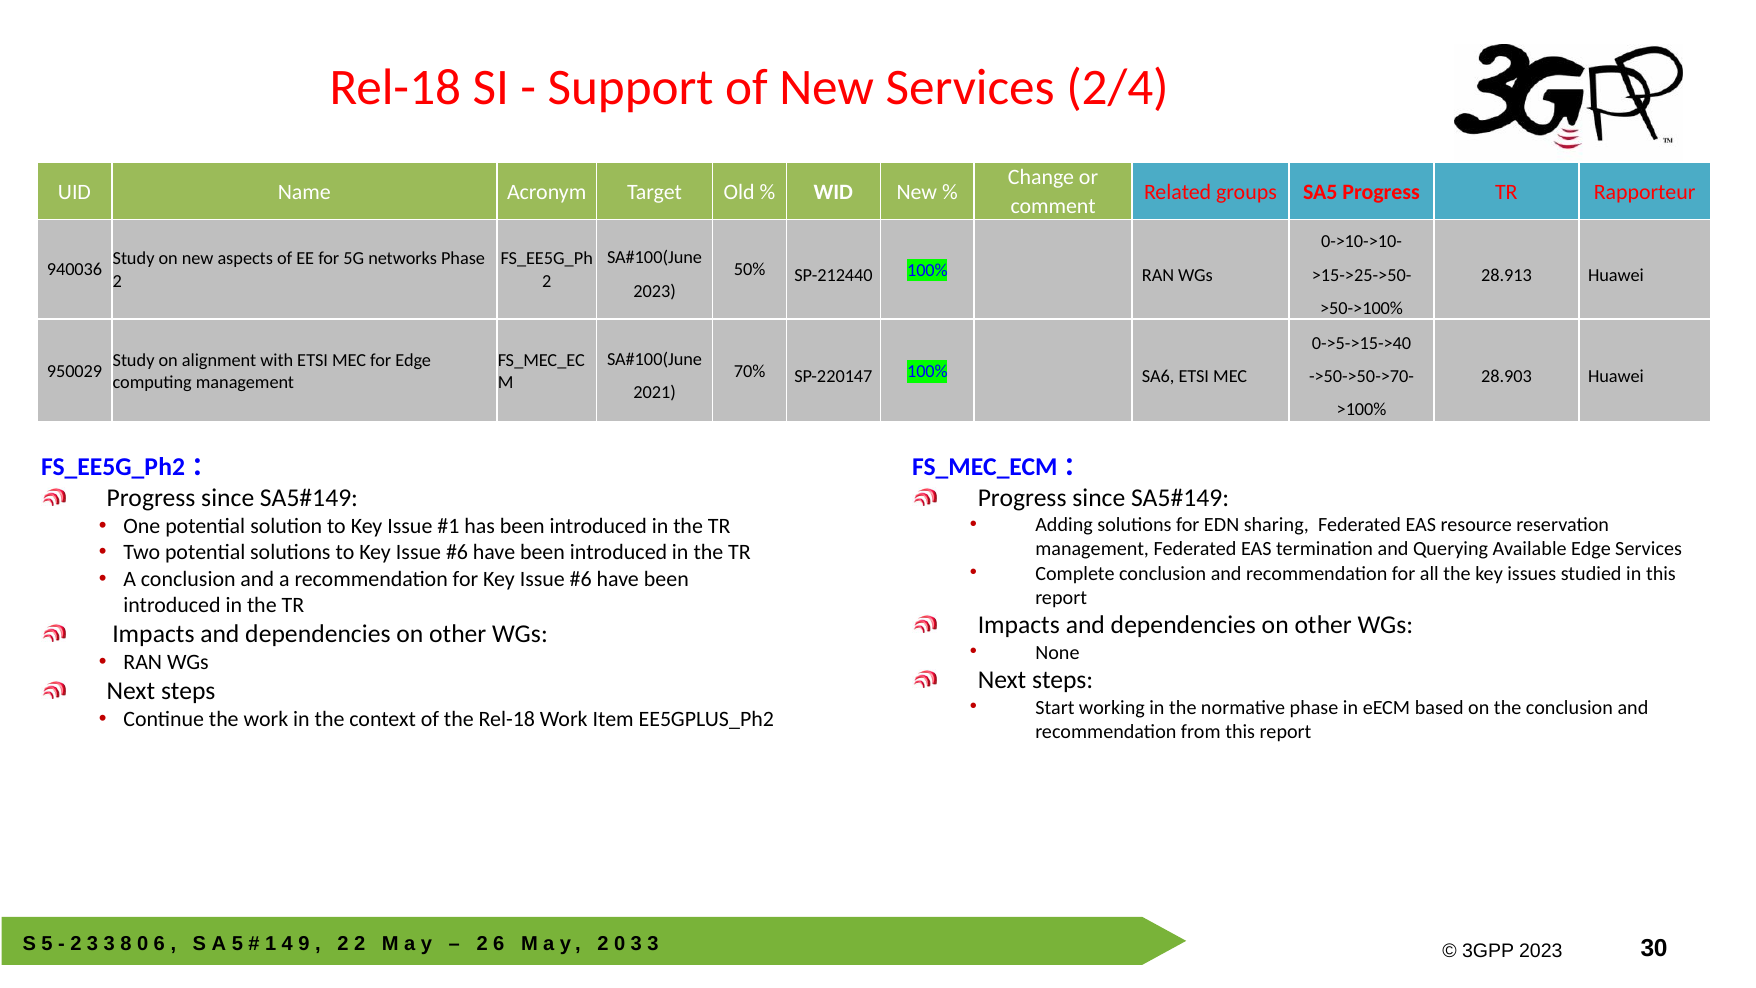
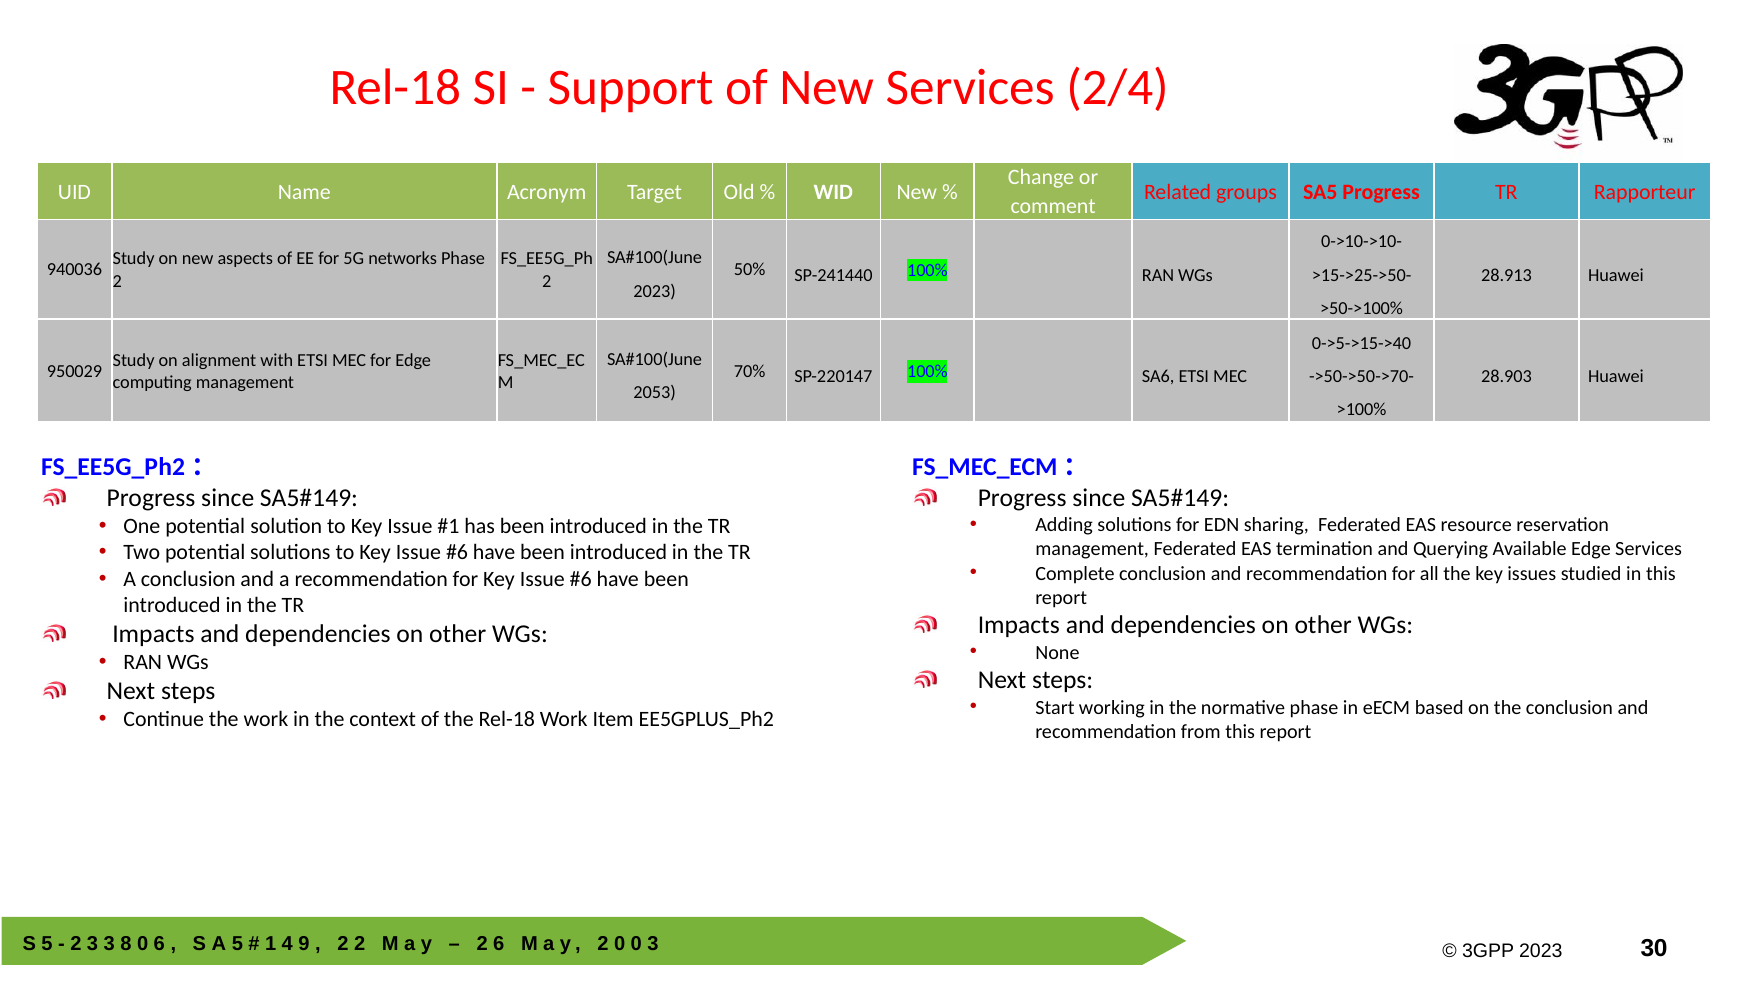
SP-212440: SP-212440 -> SP-241440
2021: 2021 -> 2053
3 at (636, 943): 3 -> 0
